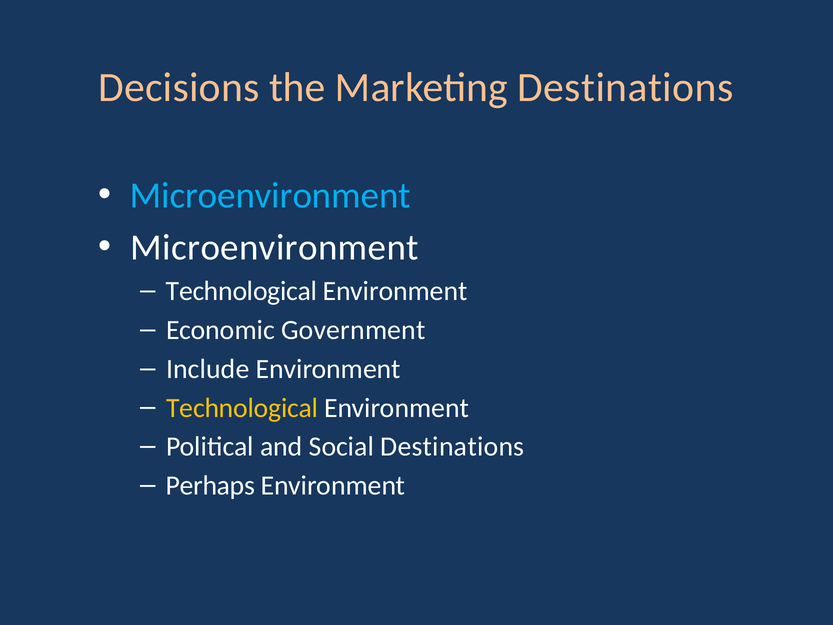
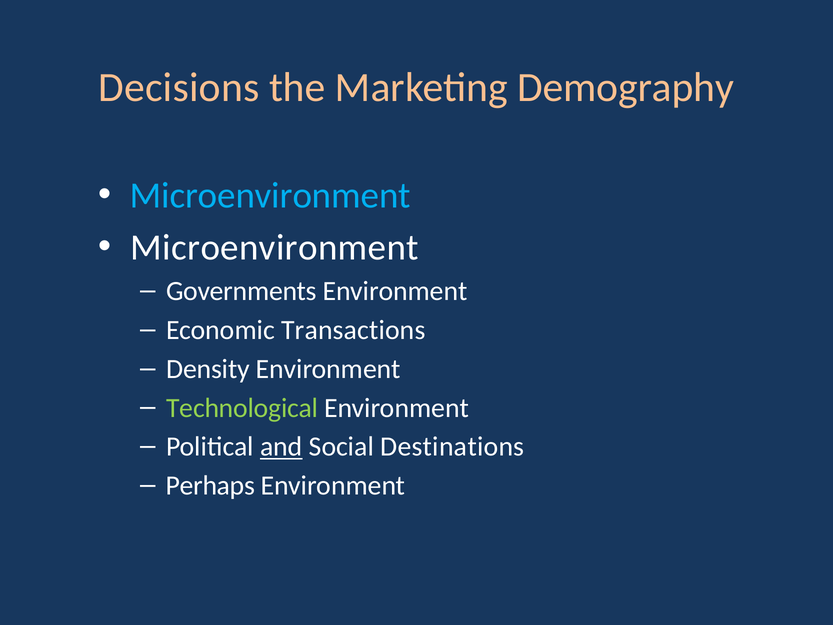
Marketing Destinations: Destinations -> Demography
Technological at (241, 291): Technological -> Governments
Government: Government -> Transactions
Include: Include -> Density
Technological at (242, 408) colour: yellow -> light green
and underline: none -> present
